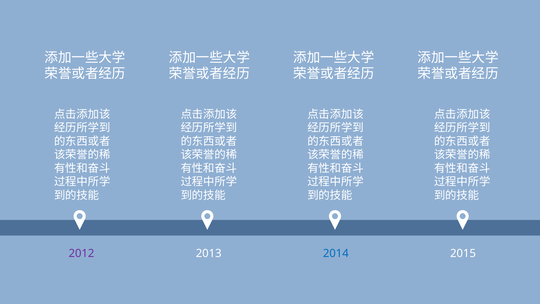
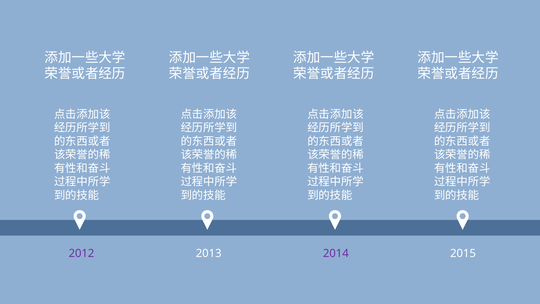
2014 colour: blue -> purple
